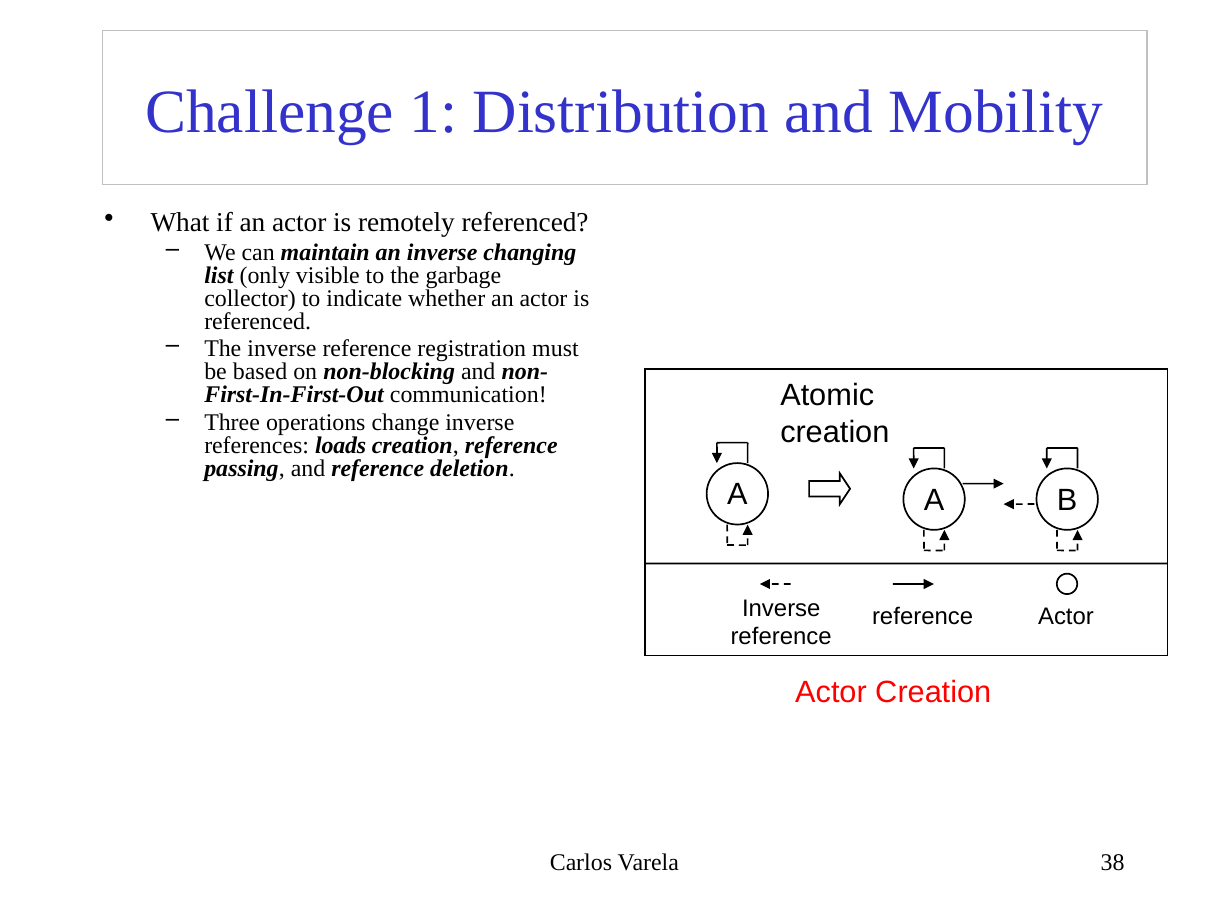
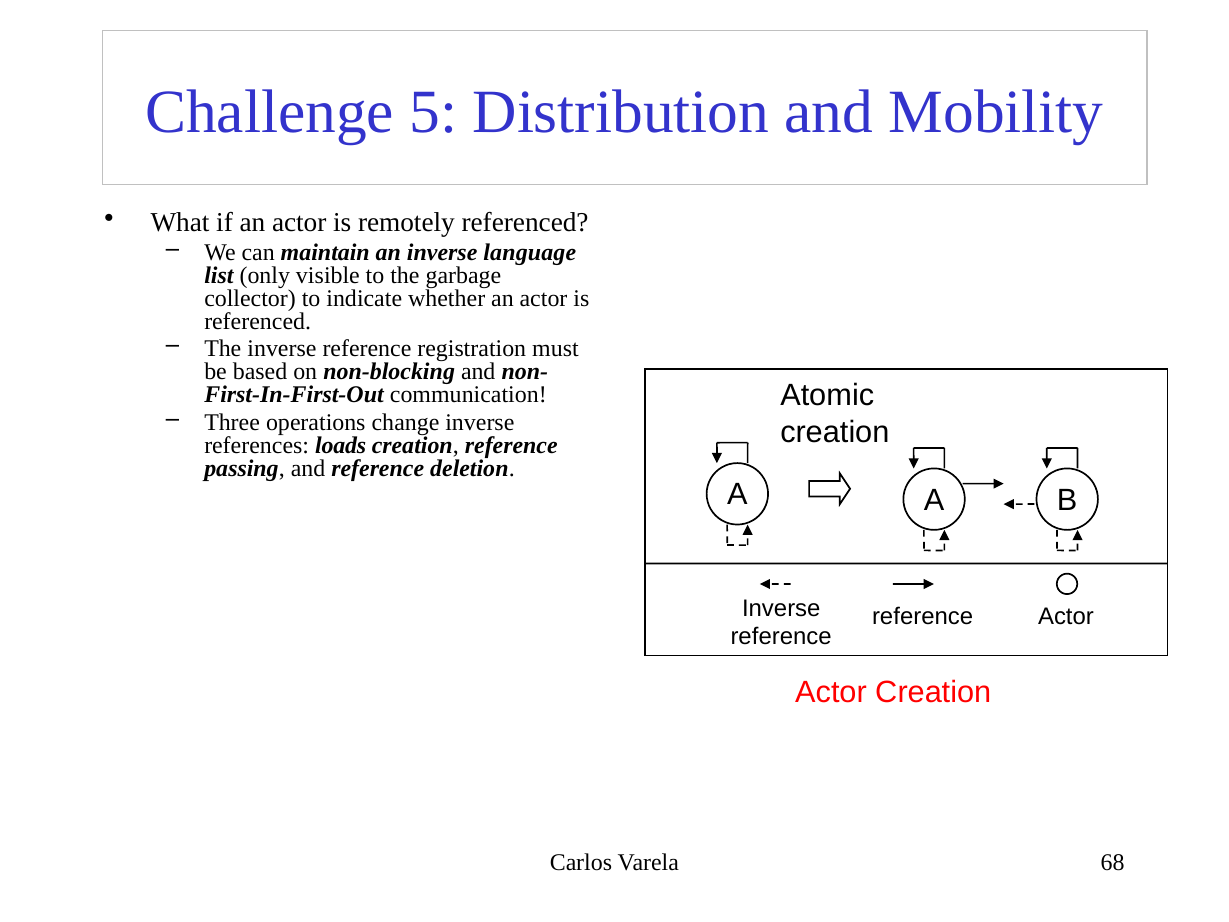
1: 1 -> 5
changing: changing -> language
38: 38 -> 68
